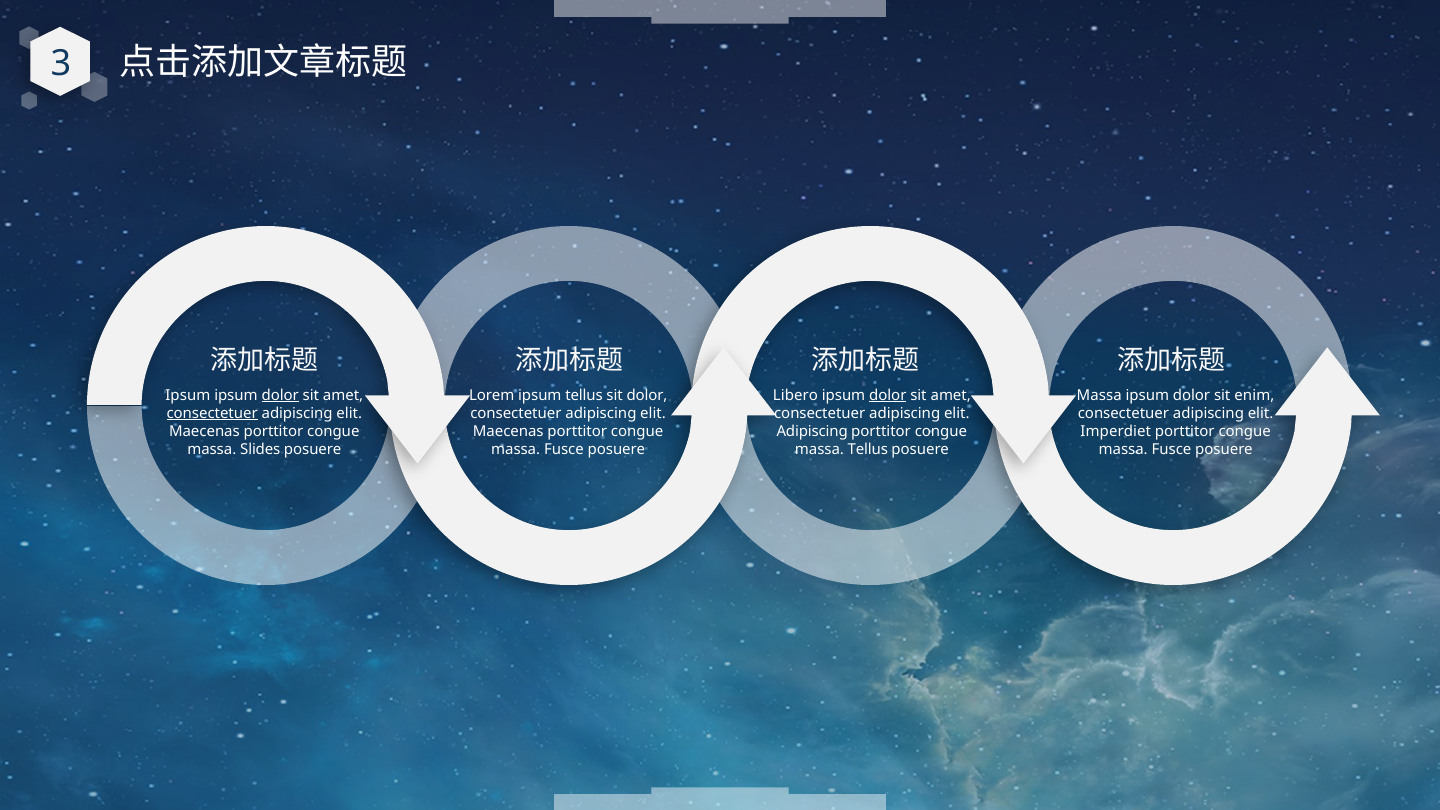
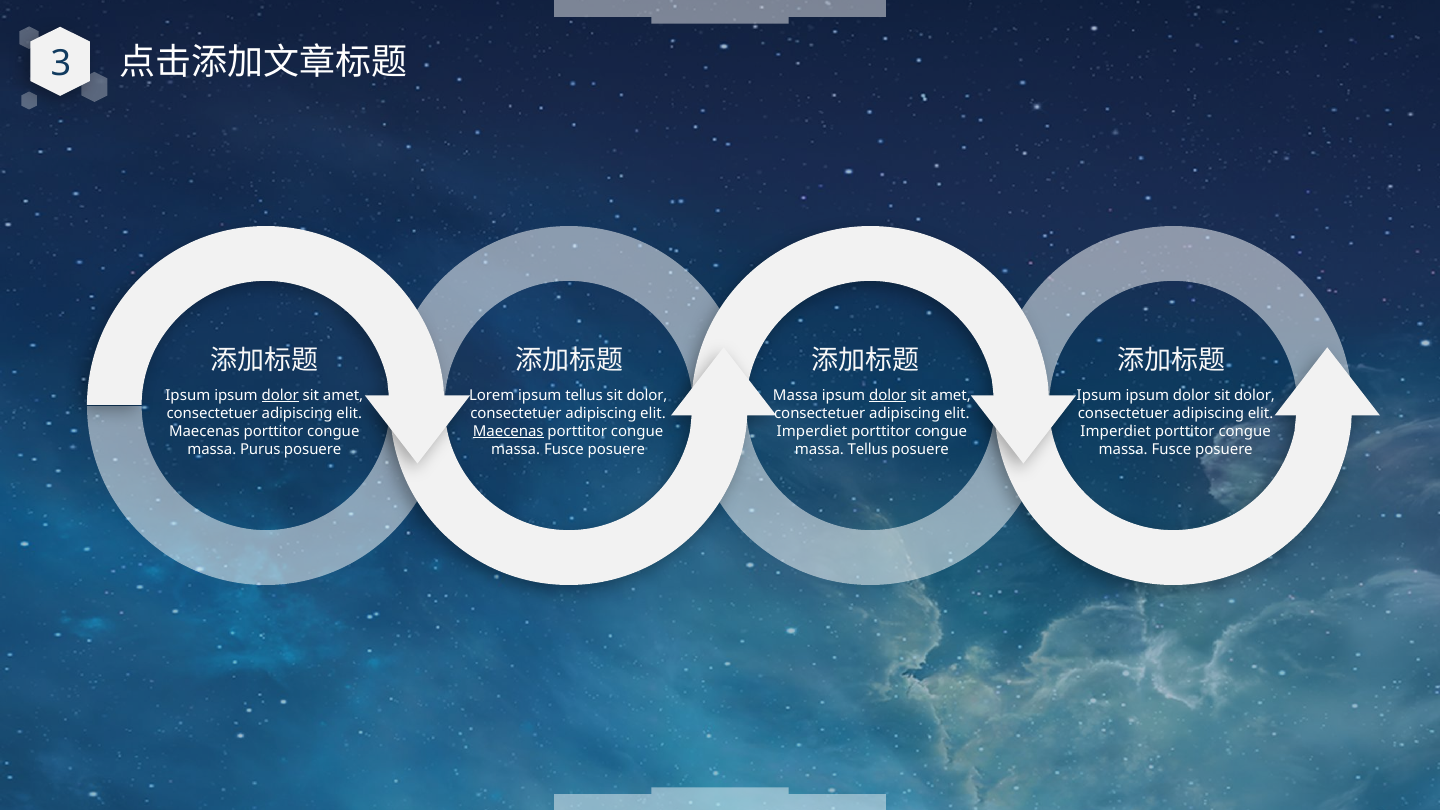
Libero at (795, 395): Libero -> Massa
Massa at (1099, 395): Massa -> Ipsum
dolor sit enim: enim -> dolor
consectetuer at (212, 413) underline: present -> none
Maecenas at (508, 431) underline: none -> present
Adipiscing at (812, 431): Adipiscing -> Imperdiet
Slides: Slides -> Purus
